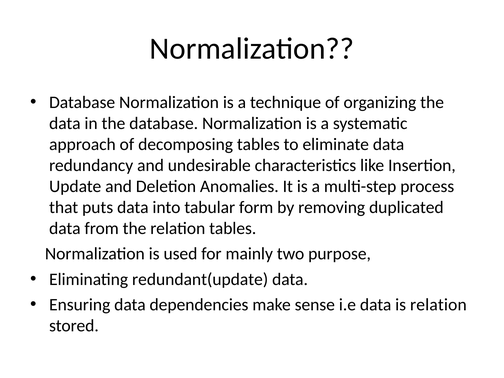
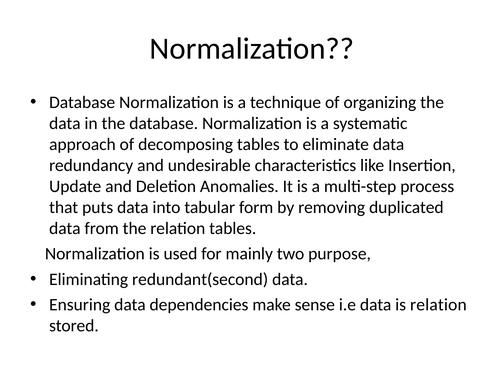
redundant(update: redundant(update -> redundant(second
